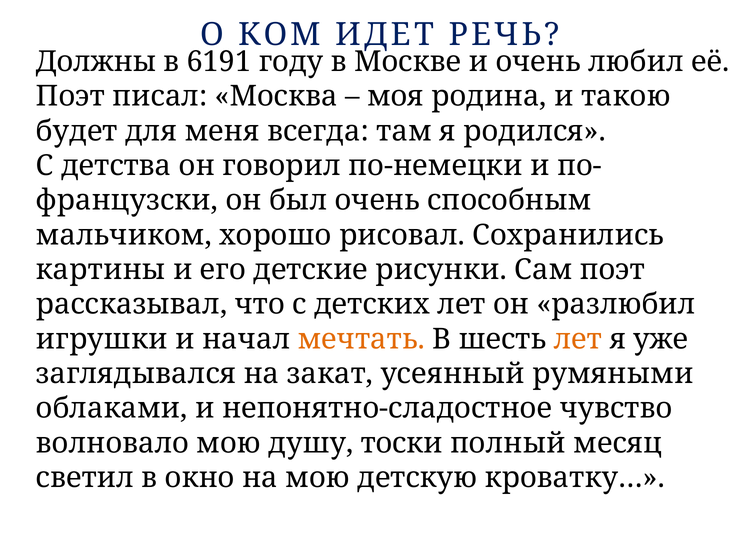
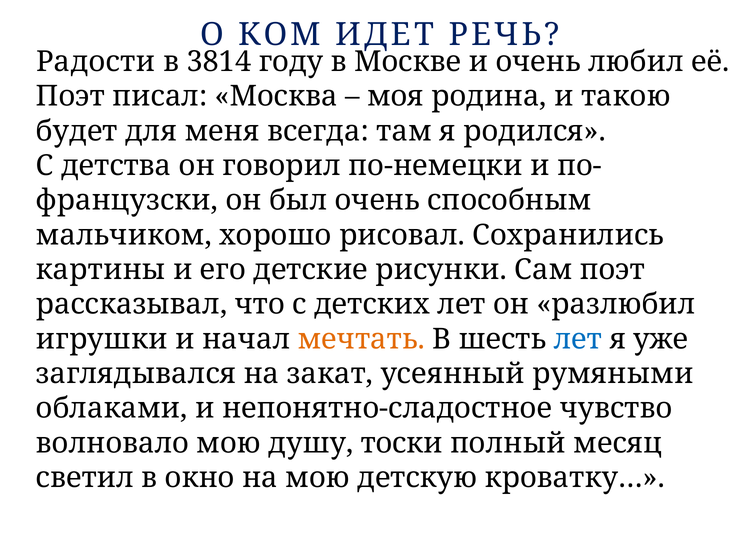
Должны: Должны -> Радости
6191: 6191 -> 3814
лет at (578, 339) colour: orange -> blue
